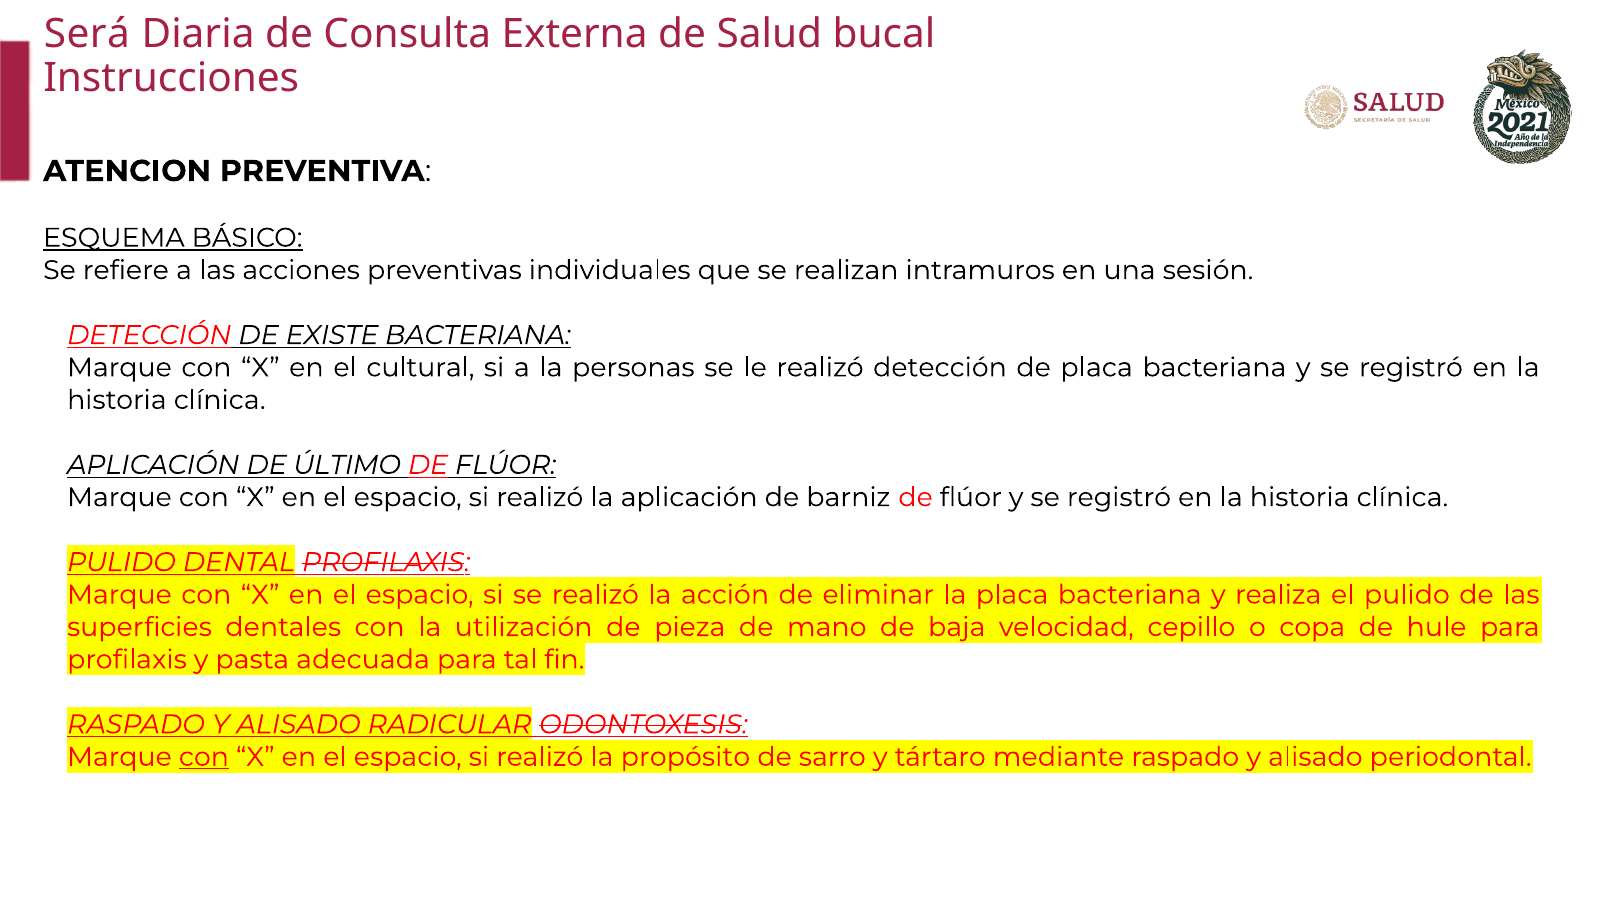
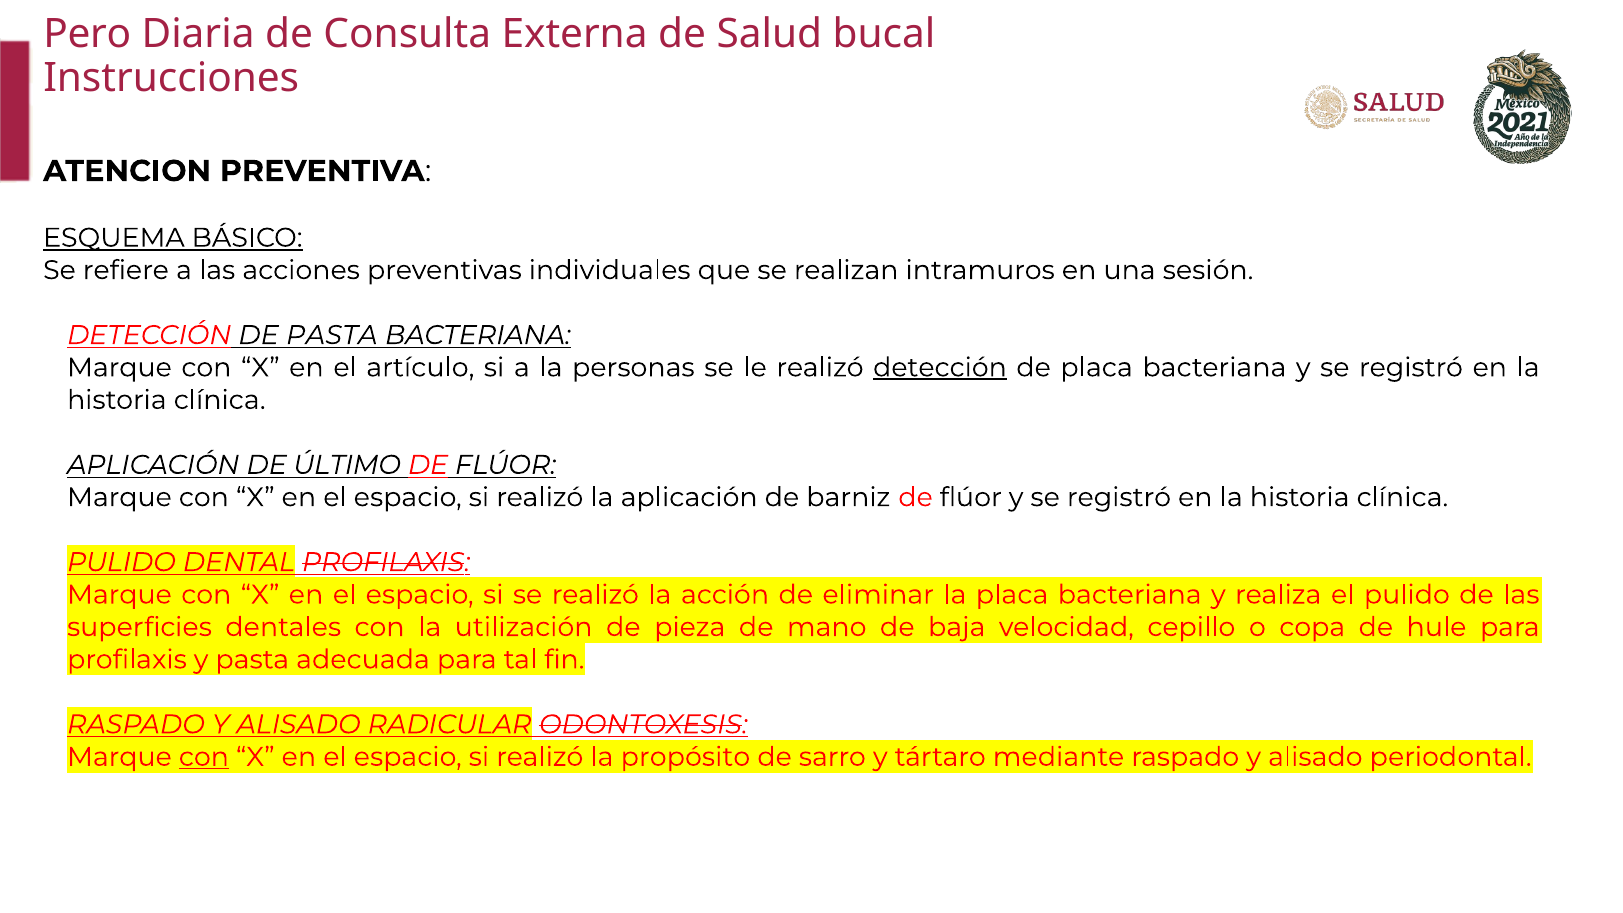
Será: Será -> Pero
DE EXISTE: EXISTE -> PASTA
cultural: cultural -> artículo
detección at (940, 368) underline: none -> present
